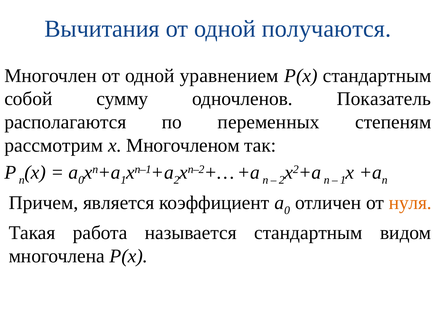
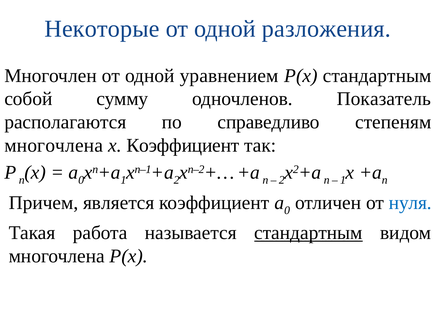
Вычитания: Вычитания -> Некоторые
получаются: получаются -> разложения
переменных: переменных -> справедливо
рассмотрим at (54, 145): рассмотрим -> многочлена
х Многочленом: Многочленом -> Коэффициент
нуля colour: orange -> blue
стандартным at (308, 233) underline: none -> present
